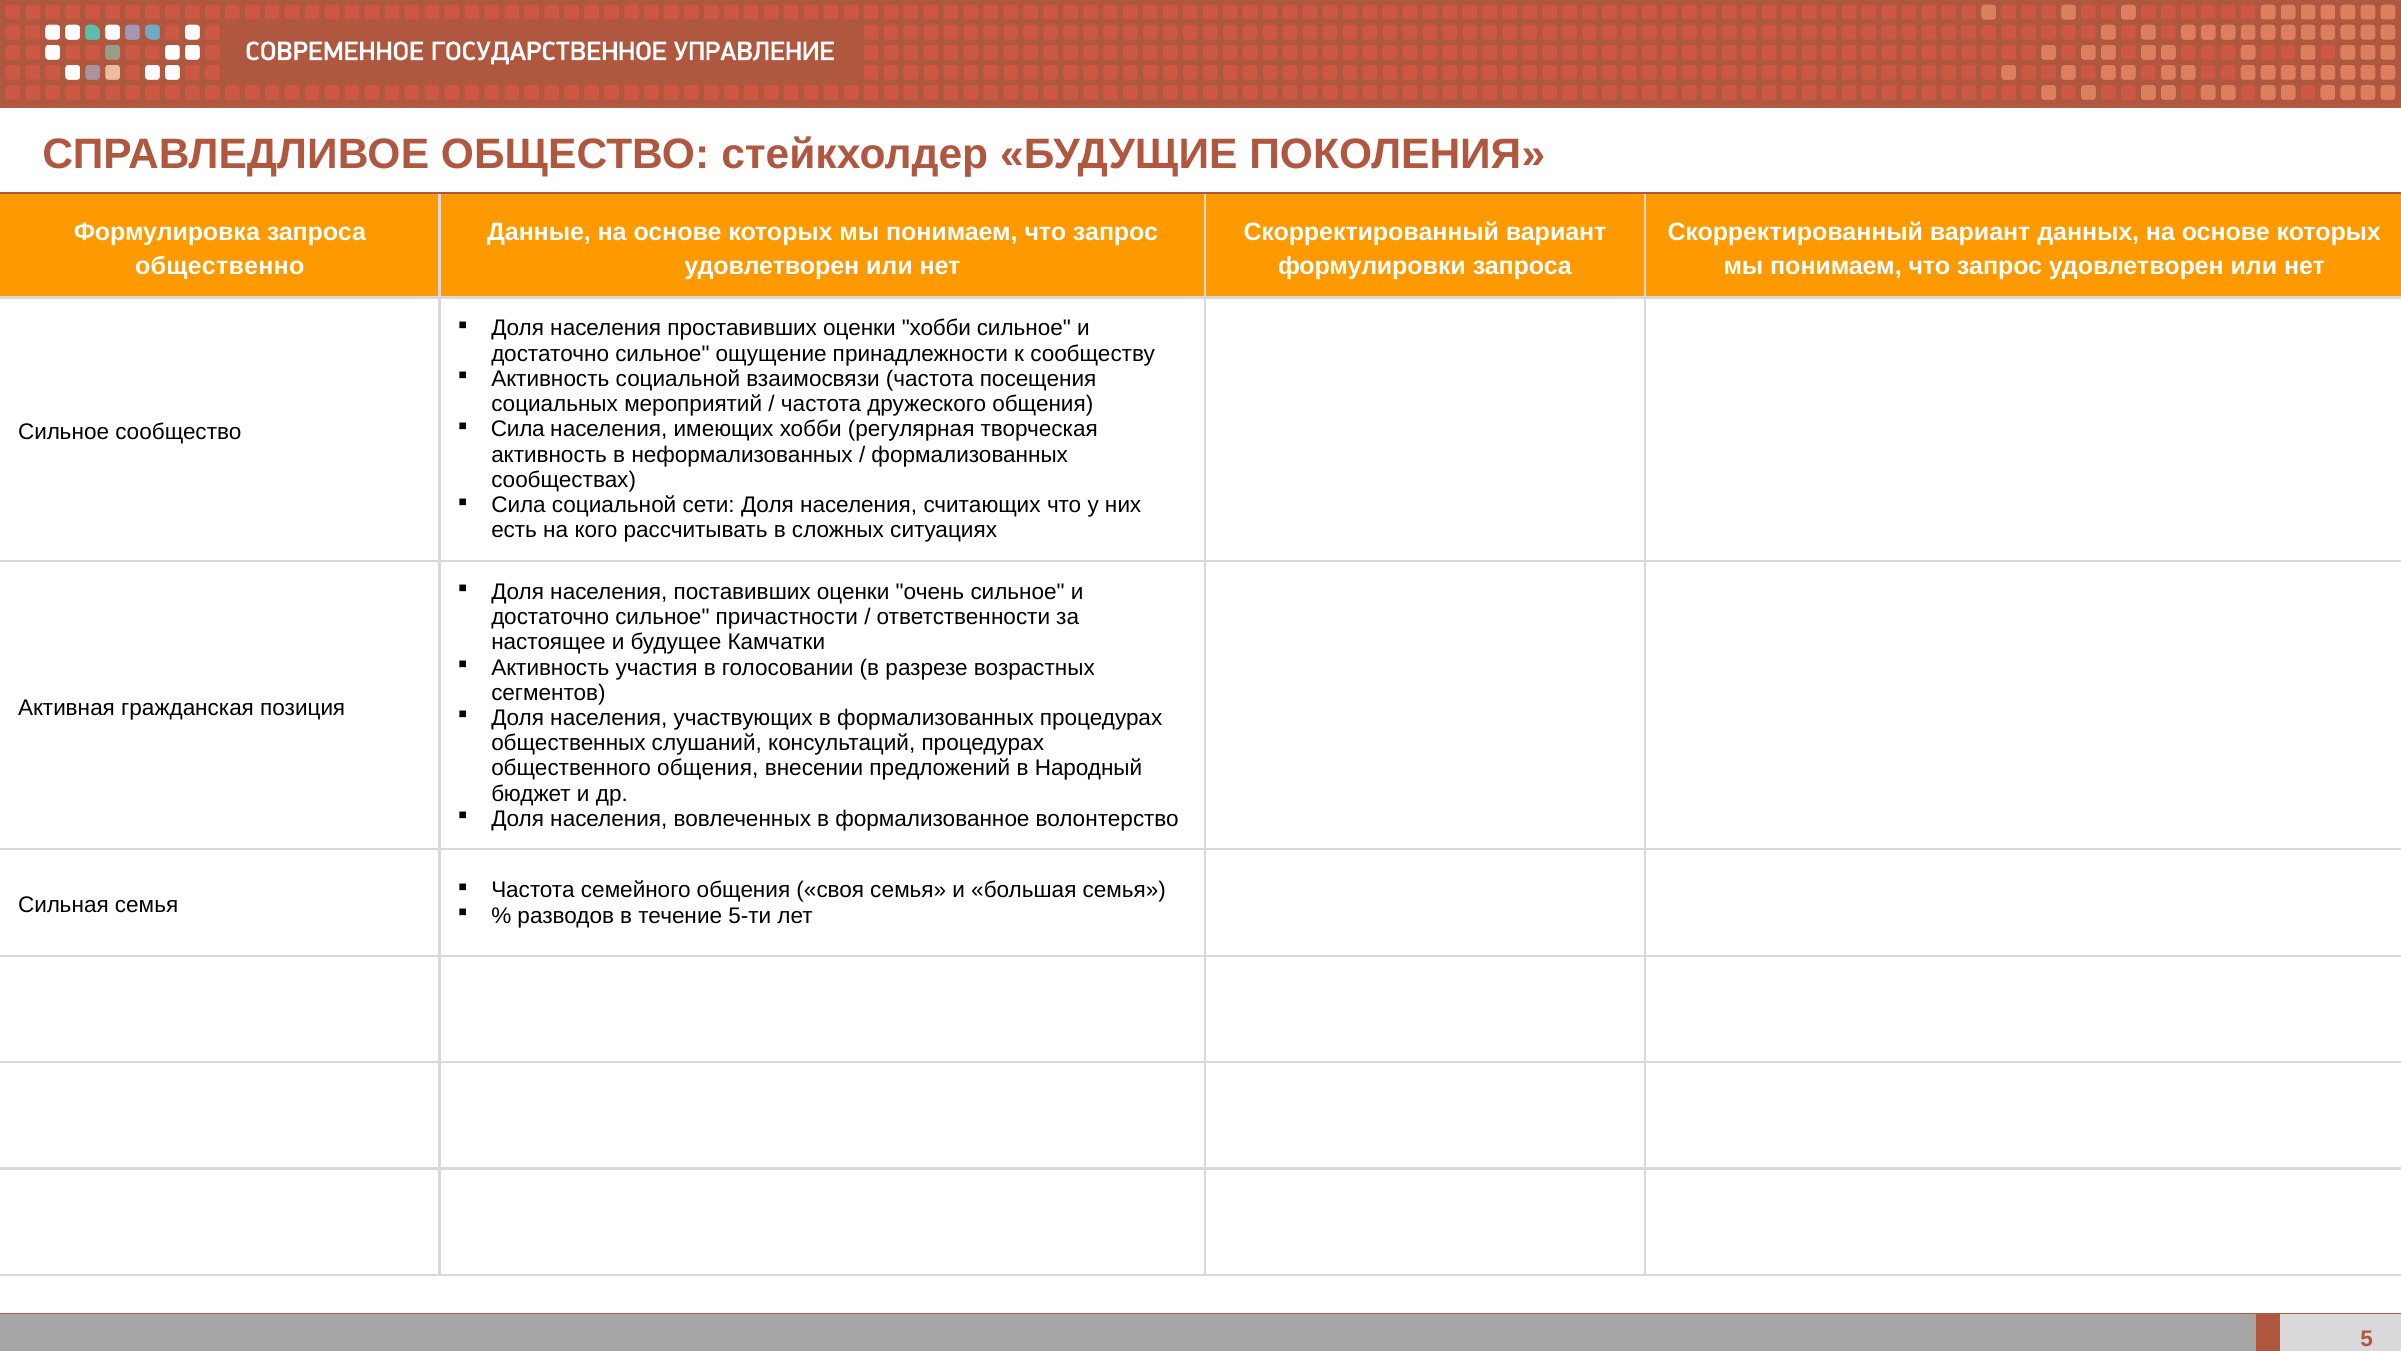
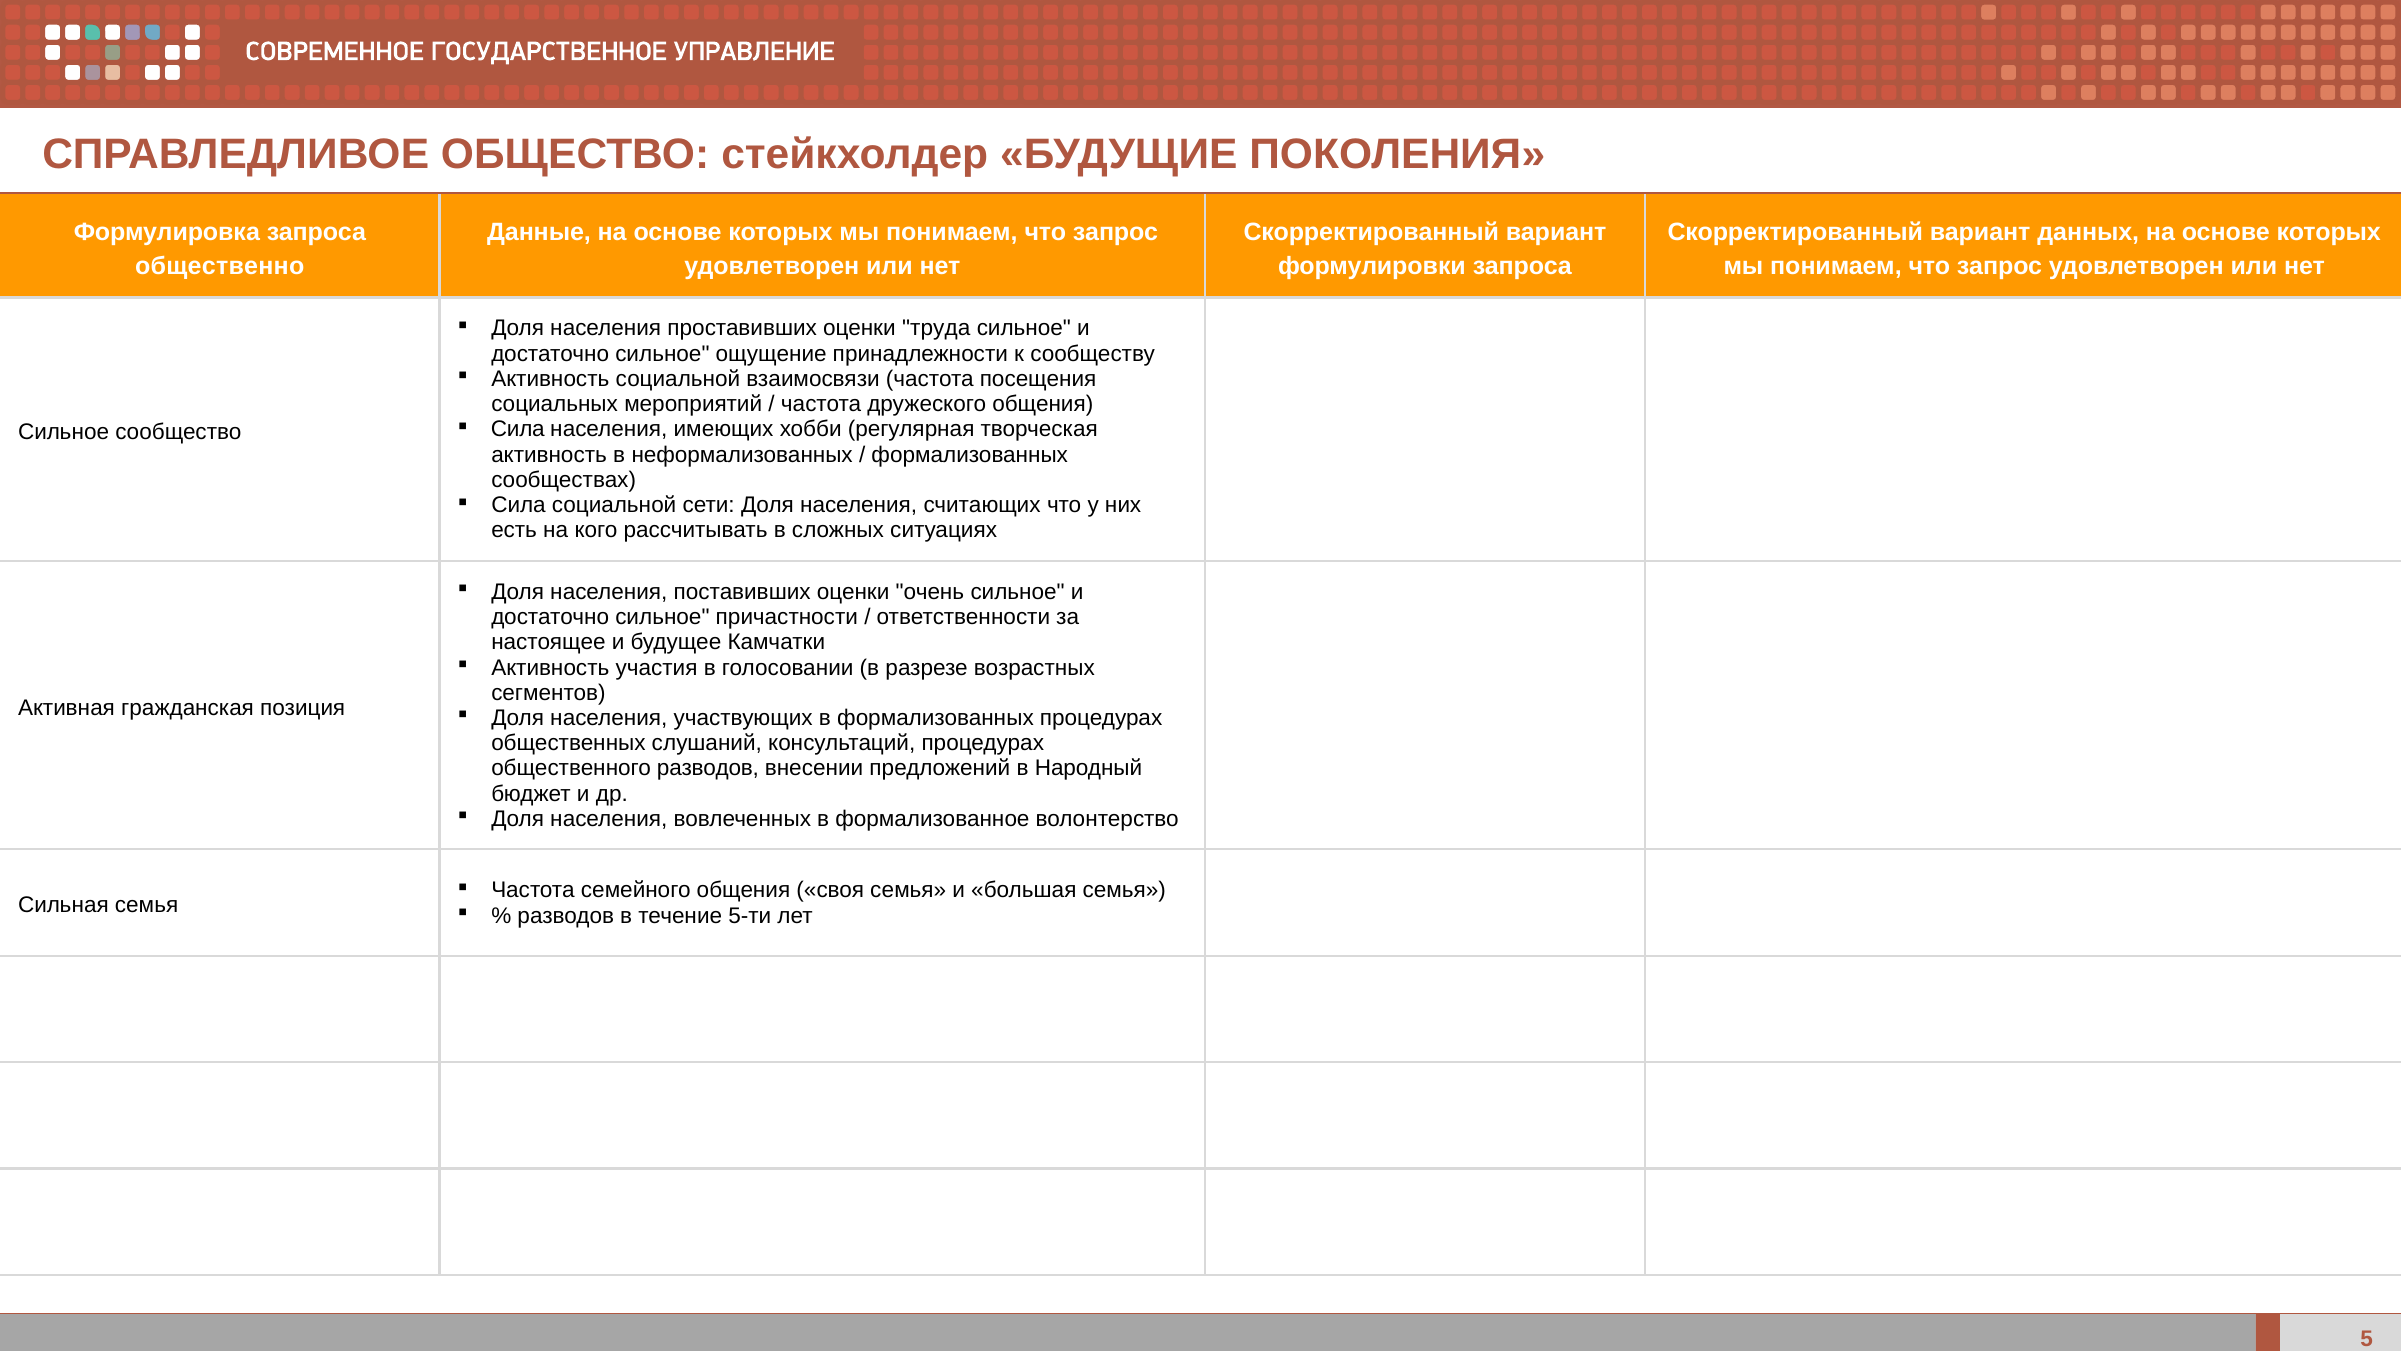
оценки хобби: хобби -> труда
общественного общения: общения -> разводов
